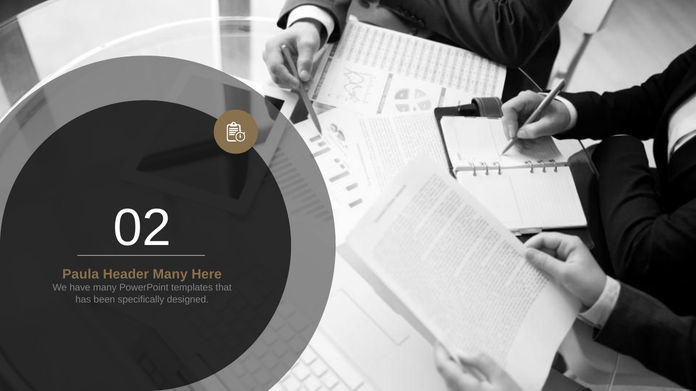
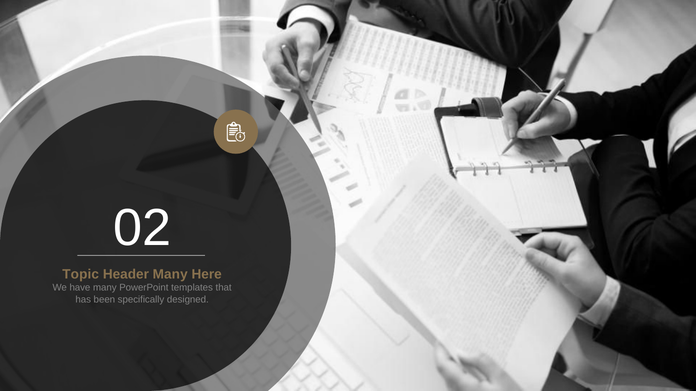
Paula: Paula -> Topic
